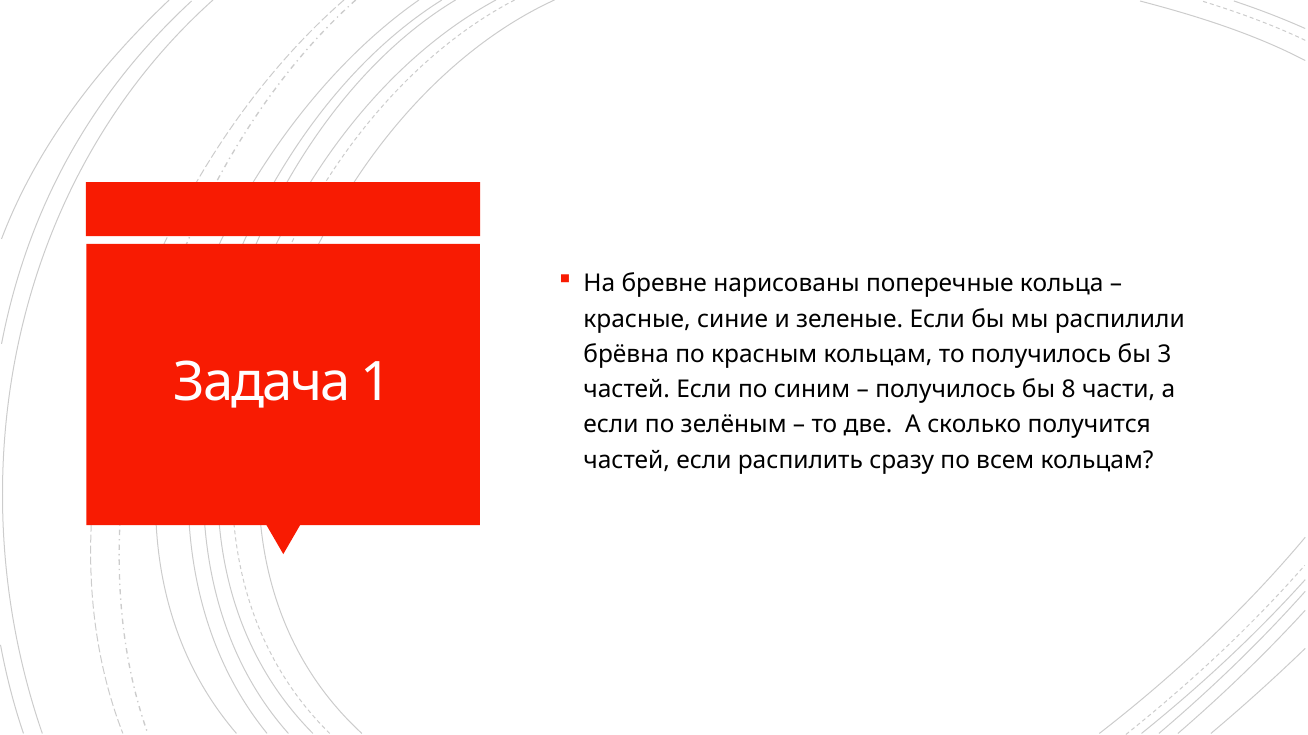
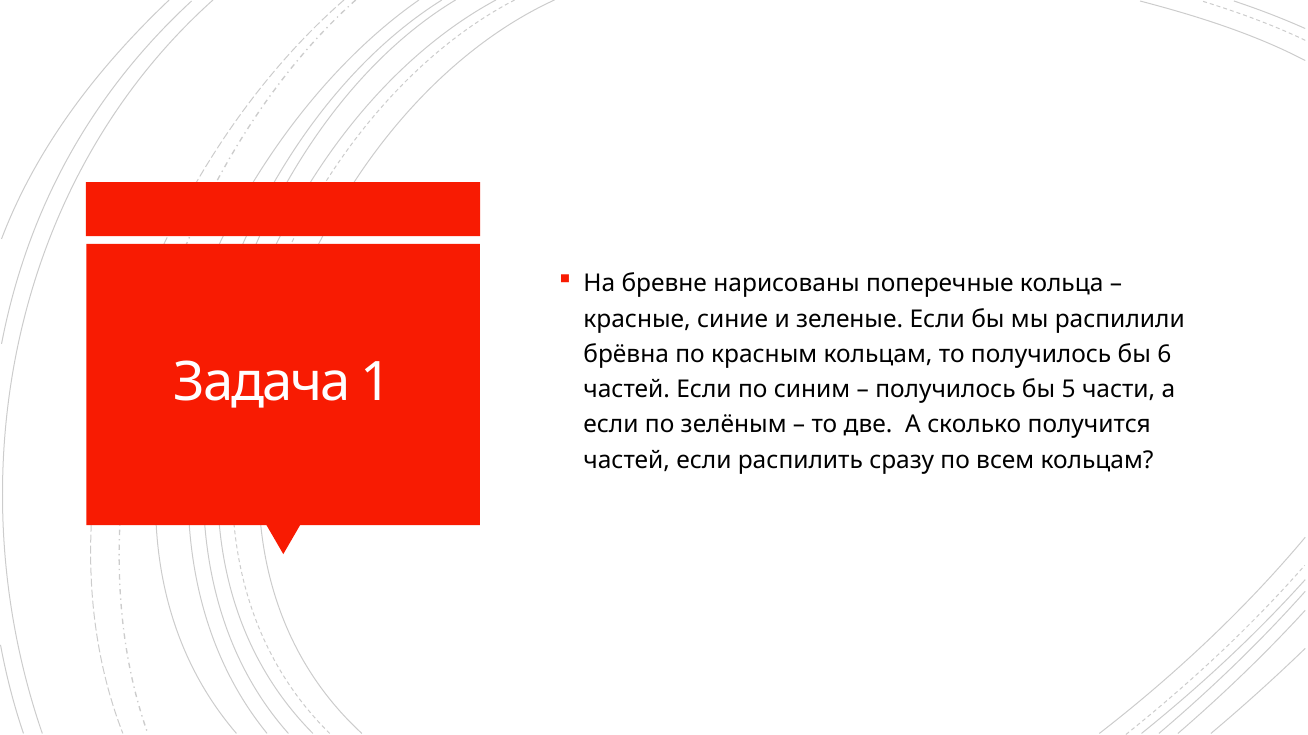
3: 3 -> 6
8: 8 -> 5
